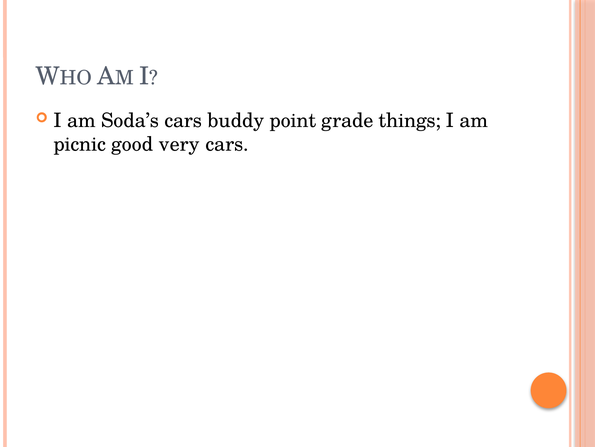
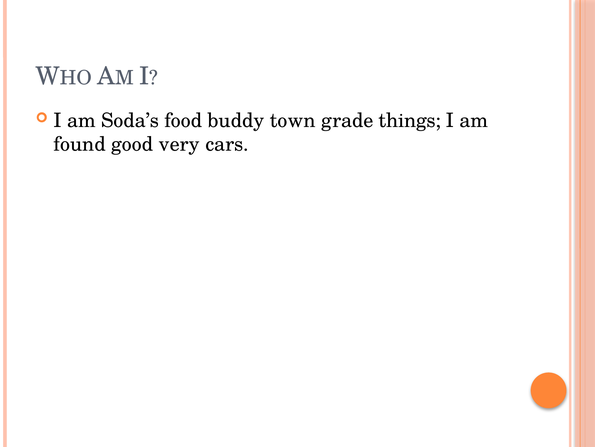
Soda’s cars: cars -> food
point: point -> town
picnic: picnic -> found
